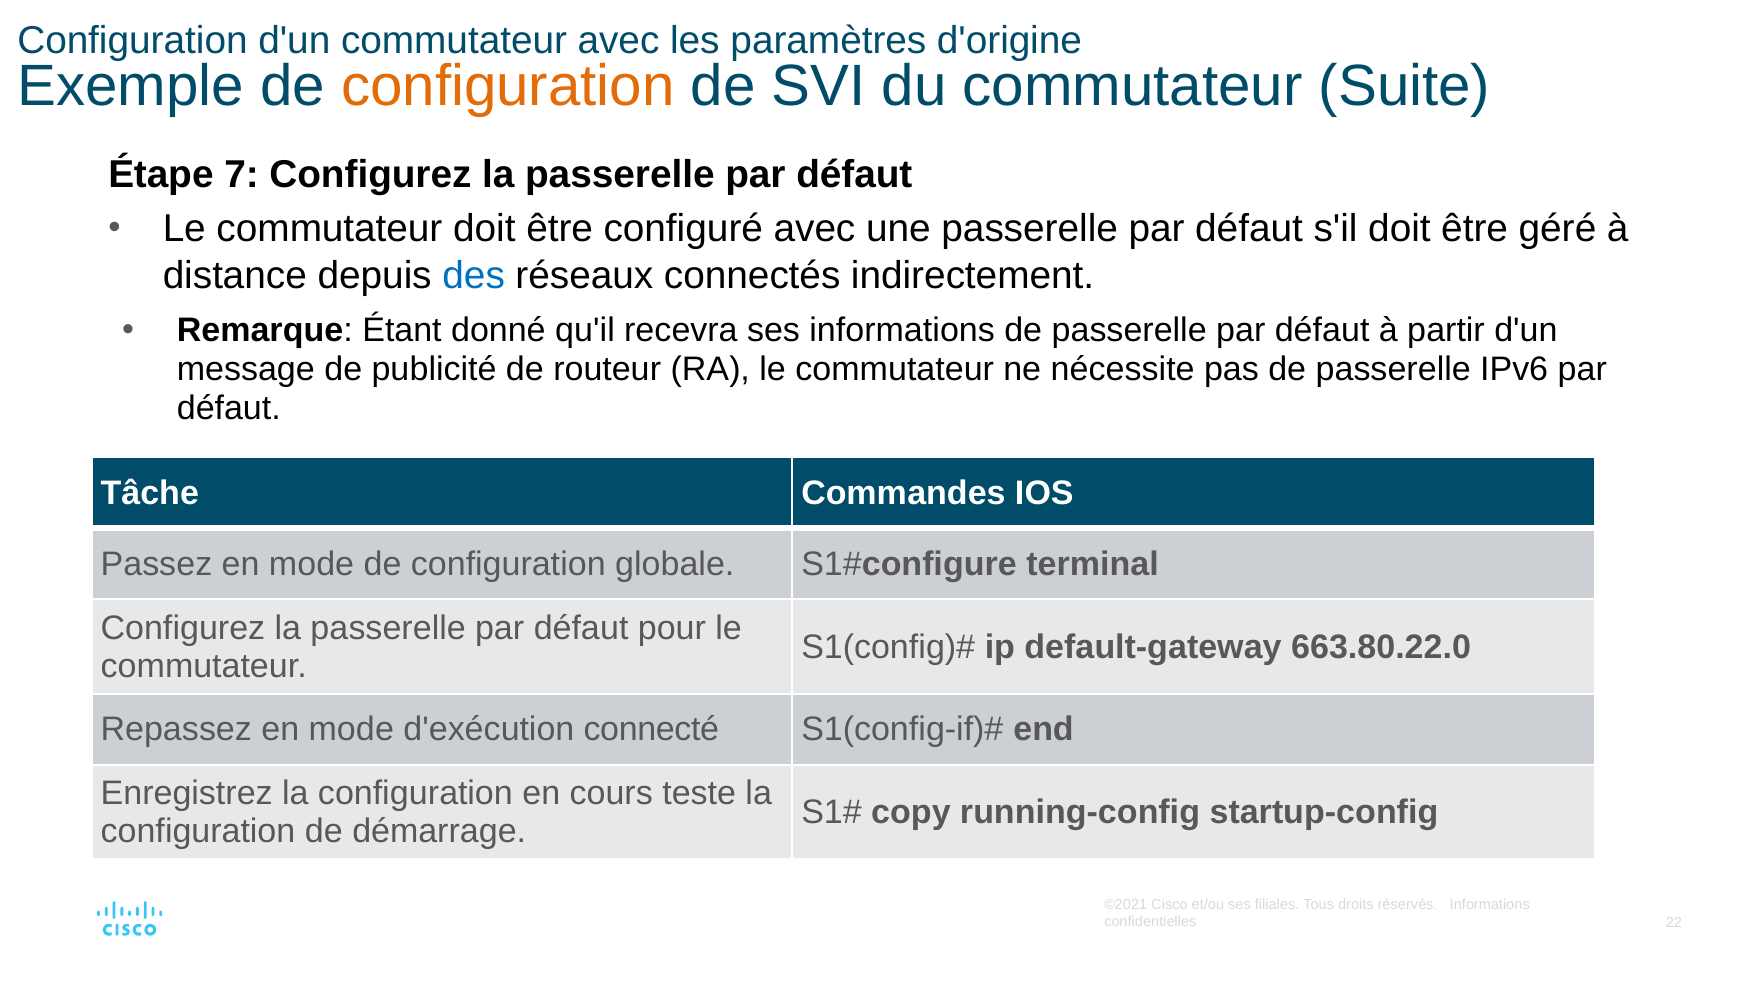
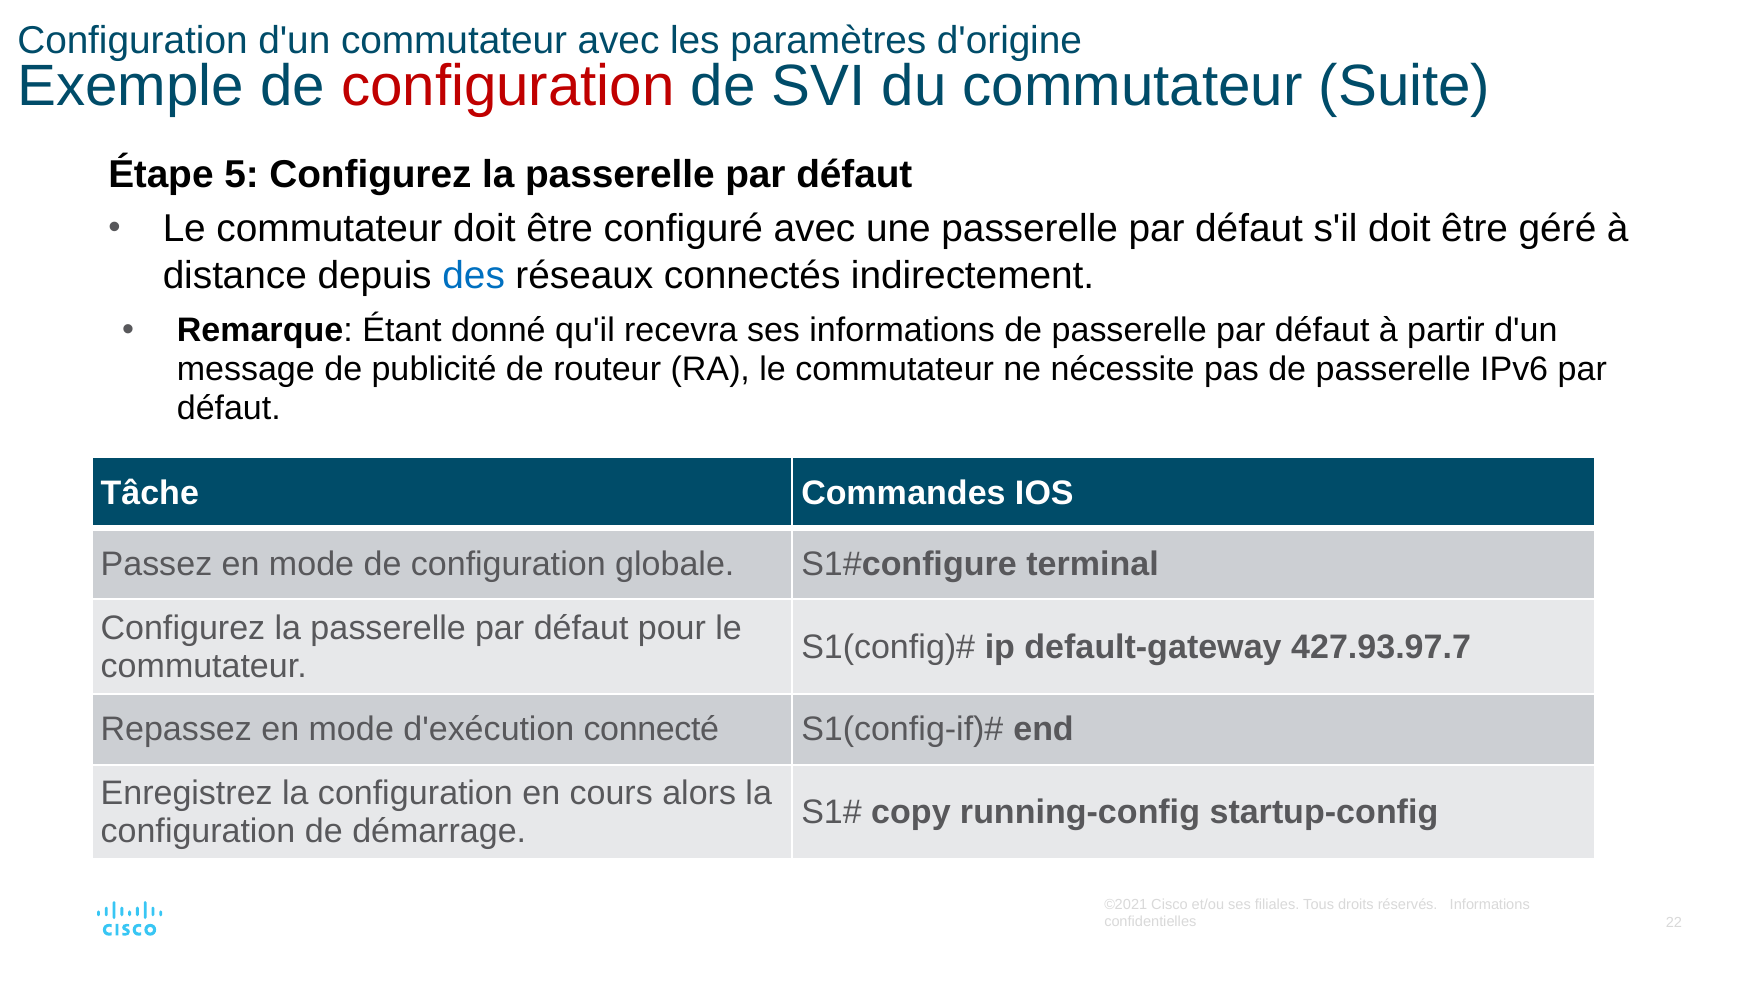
configuration at (508, 86) colour: orange -> red
7: 7 -> 5
663.80.22.0: 663.80.22.0 -> 427.93.97.7
teste: teste -> alors
